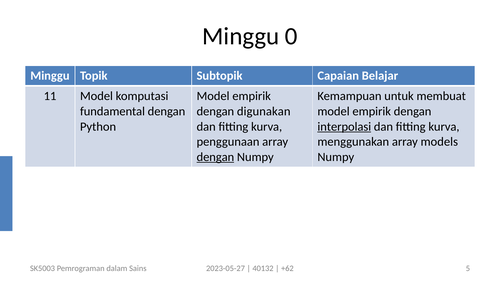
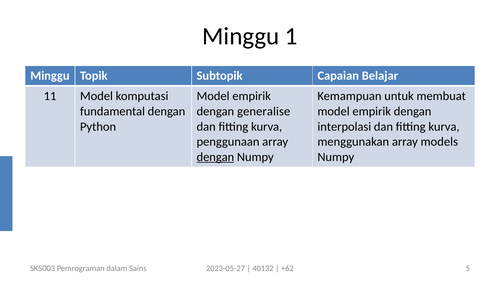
0: 0 -> 1
digunakan: digunakan -> generalise
interpolasi underline: present -> none
